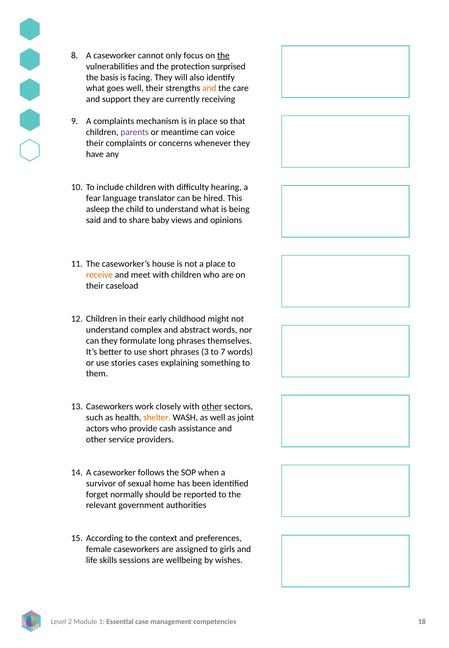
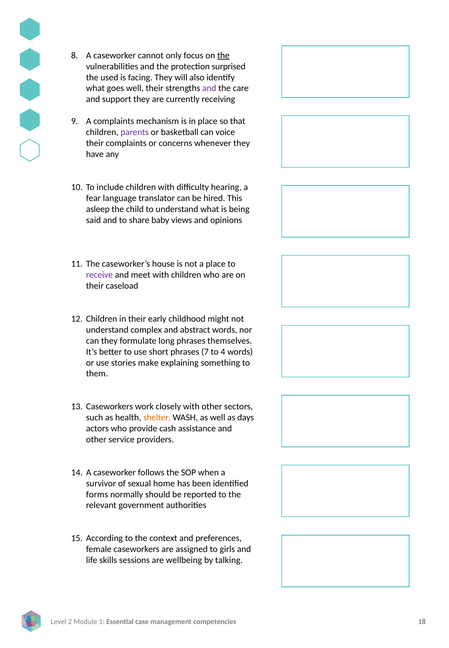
basis: basis -> used
and at (209, 88) colour: orange -> purple
meantime: meantime -> basketball
receive colour: orange -> purple
3: 3 -> 7
7: 7 -> 4
cases: cases -> make
other at (212, 407) underline: present -> none
joint: joint -> days
forget: forget -> forms
wishes: wishes -> talking
